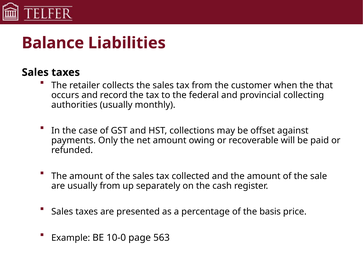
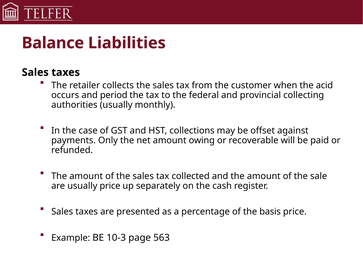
that: that -> acid
record: record -> period
usually from: from -> price
10-0: 10-0 -> 10-3
